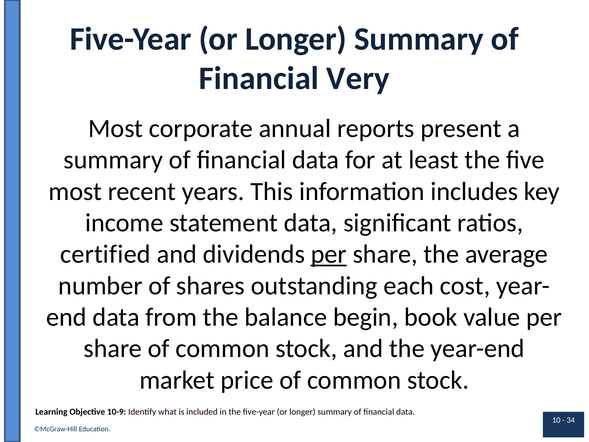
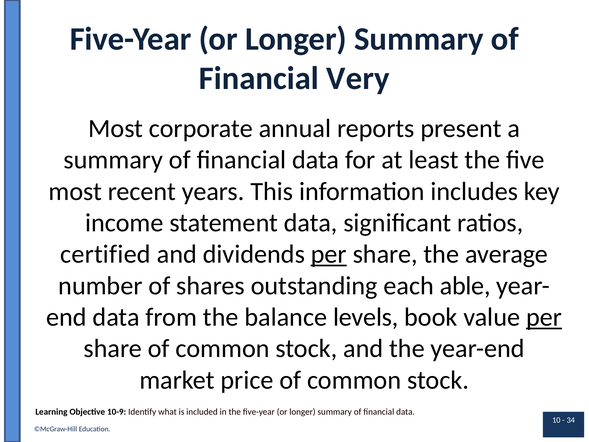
cost: cost -> able
begin: begin -> levels
per at (544, 317) underline: none -> present
